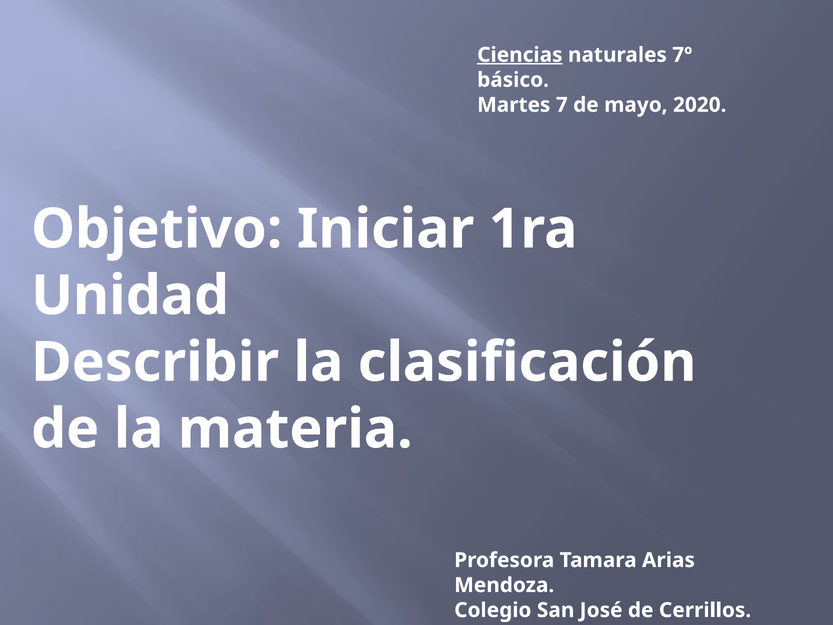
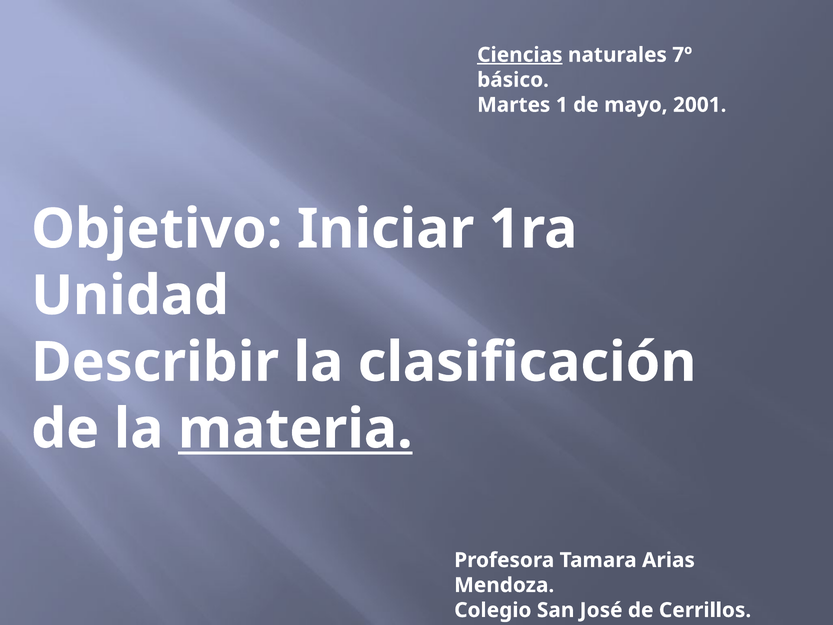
7: 7 -> 1
2020: 2020 -> 2001
materia underline: none -> present
